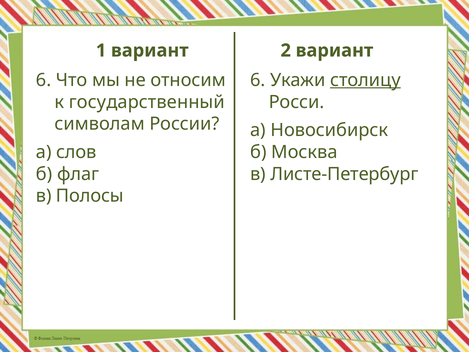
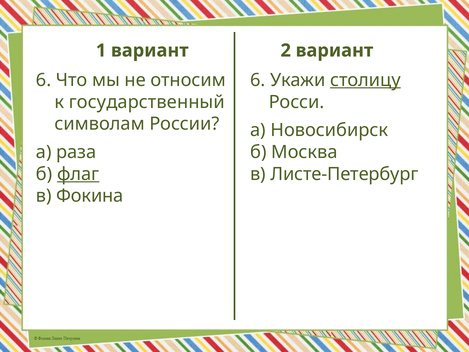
слов: слов -> раза
флаг underline: none -> present
Полосы: Полосы -> Фокина
